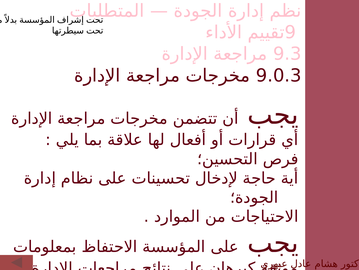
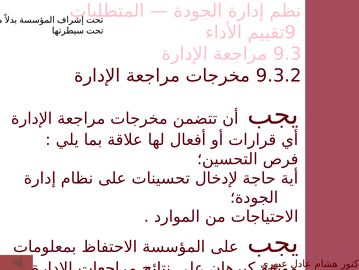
9.0.3: 9.0.3 -> 9.3.2
